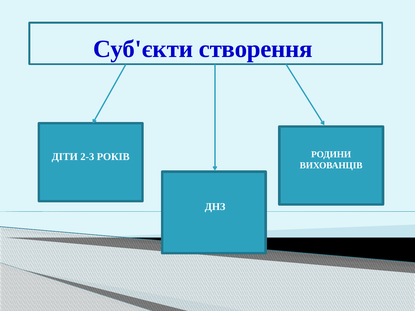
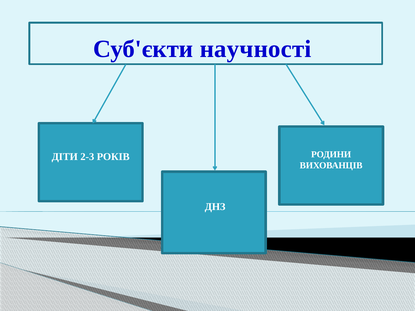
створення: створення -> научності
